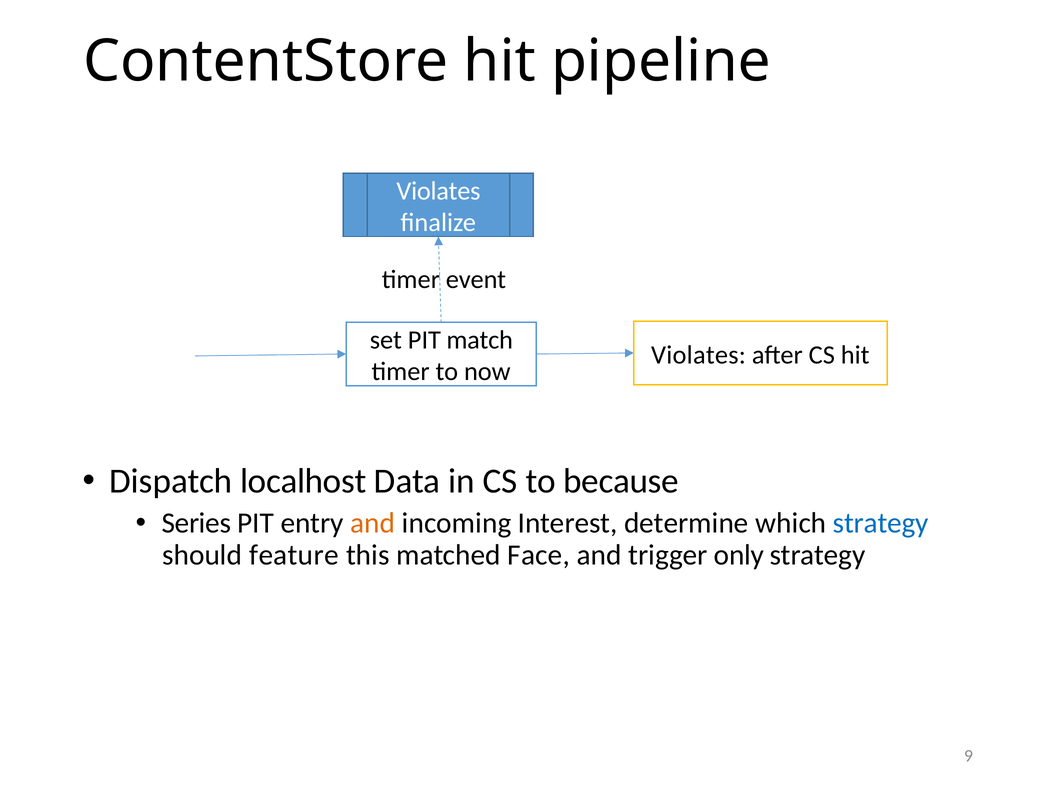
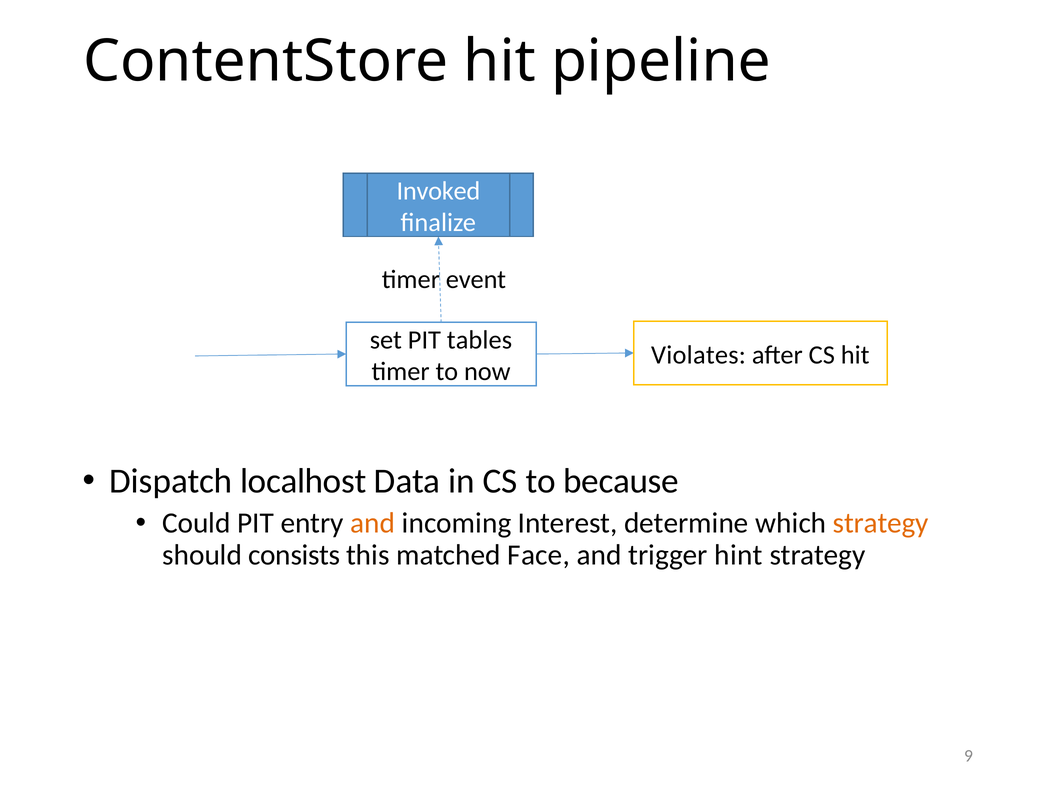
Violates at (438, 191): Violates -> Invoked
match: match -> tables
Series: Series -> Could
strategy at (881, 523) colour: blue -> orange
feature: feature -> consists
only: only -> hint
